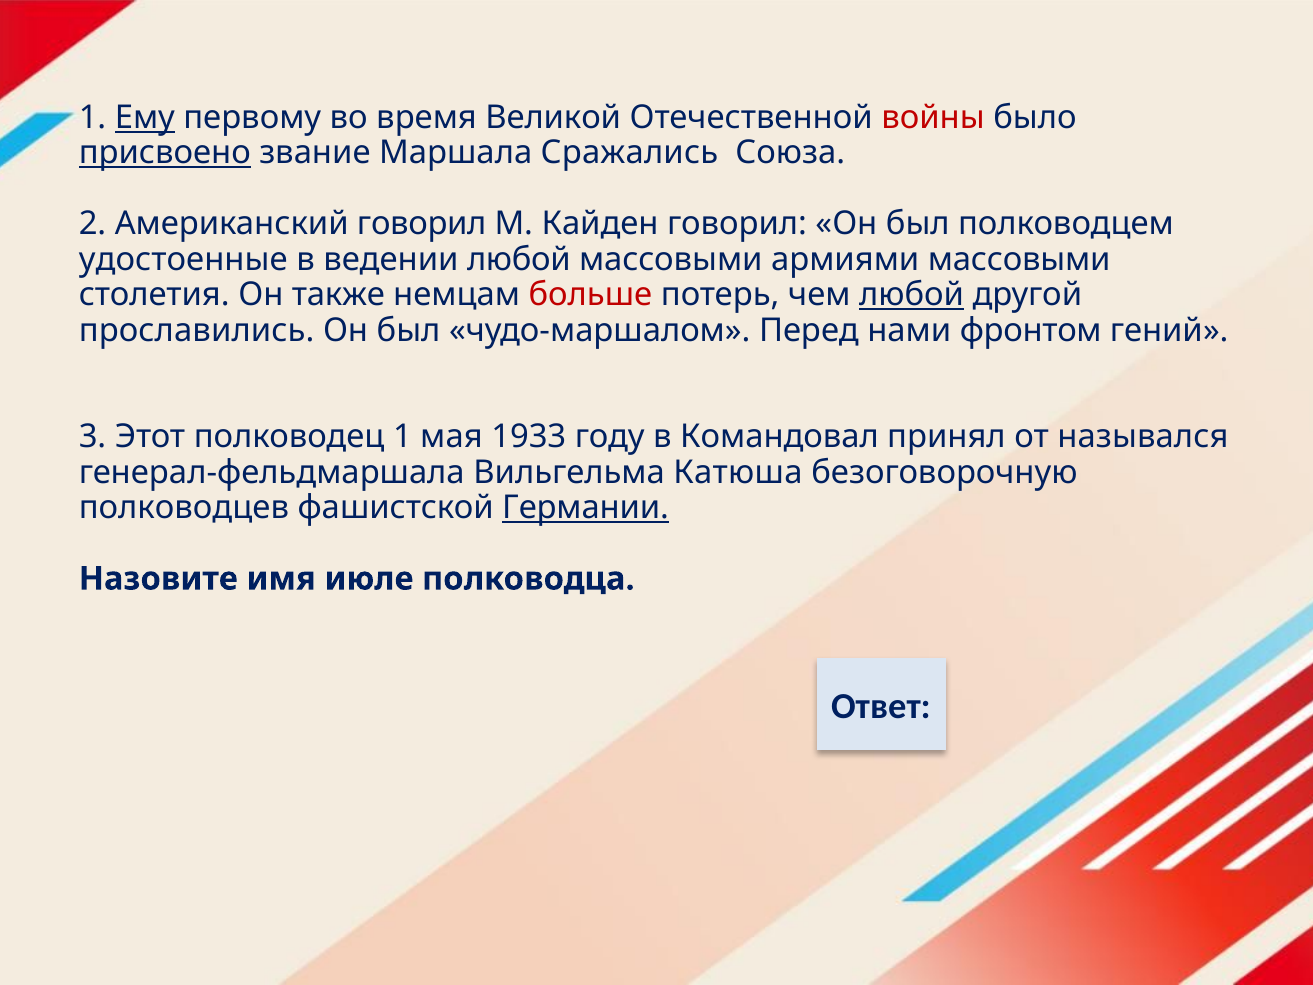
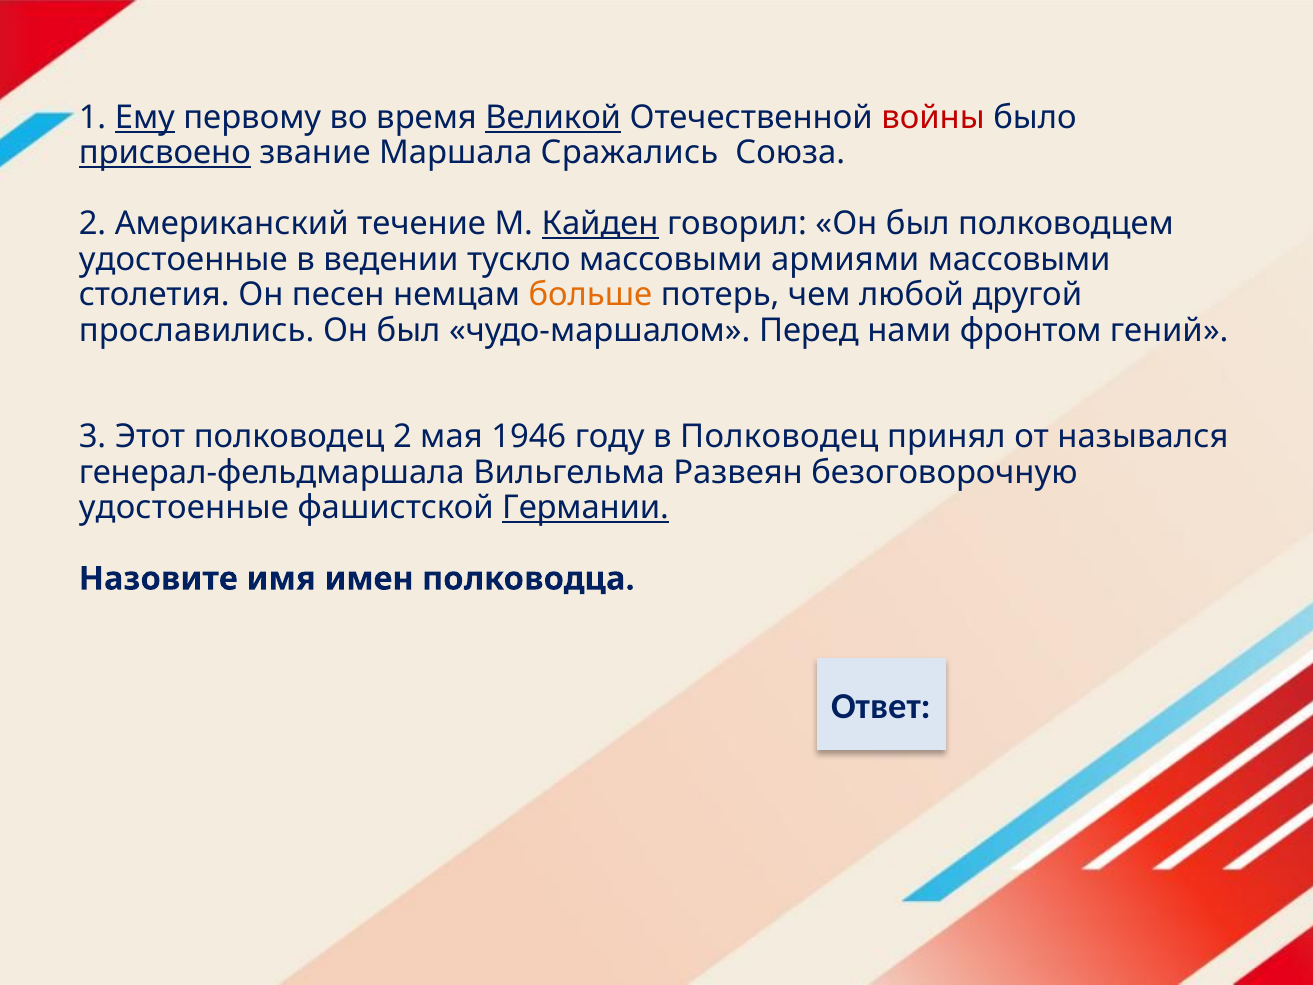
Великой underline: none -> present
Американский говорил: говорил -> течение
Кайден underline: none -> present
ведении любой: любой -> тускло
также: также -> песен
больше colour: red -> orange
любой at (912, 295) underline: present -> none
полководец 1: 1 -> 2
1933: 1933 -> 1946
в Командовал: Командовал -> Полководец
Катюша: Катюша -> Развеян
полководцев at (184, 508): полководцев -> удостоенные
июле: июле -> имен
